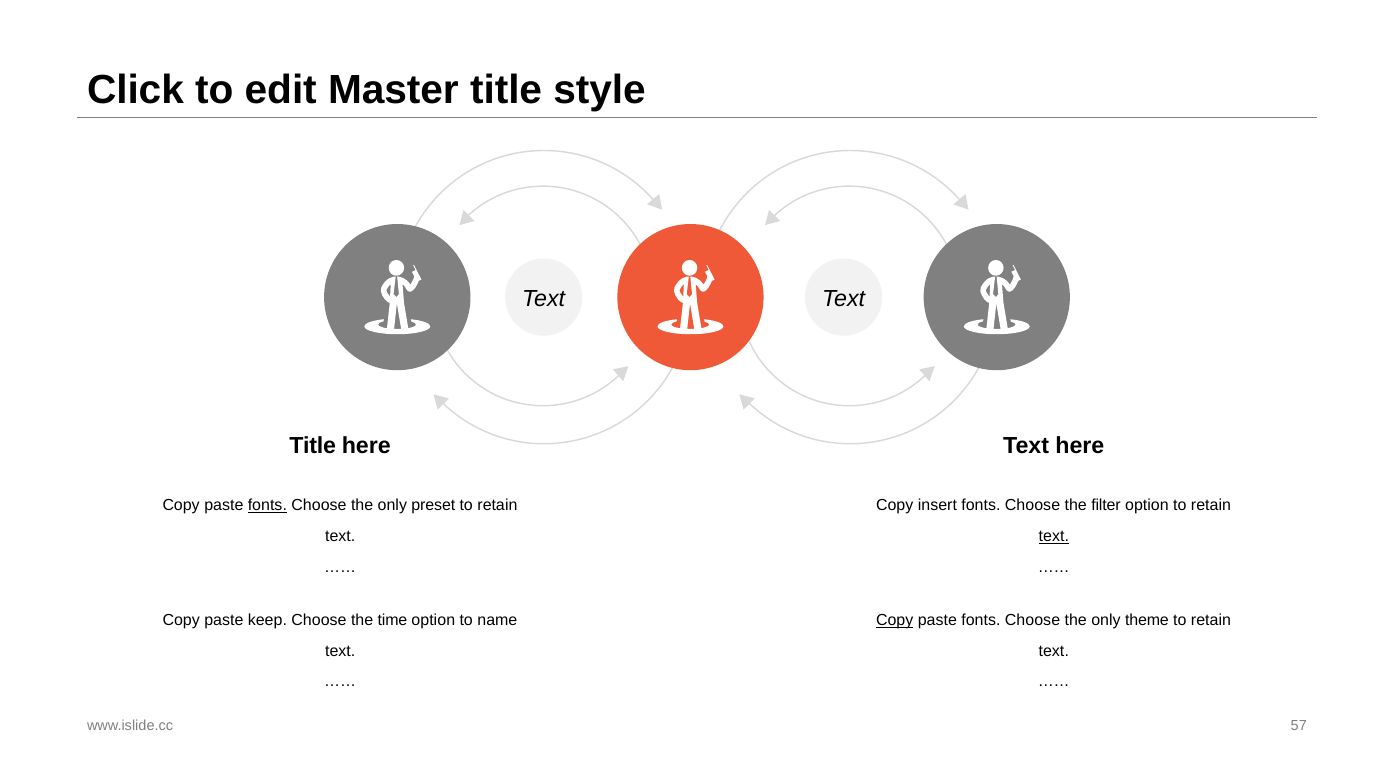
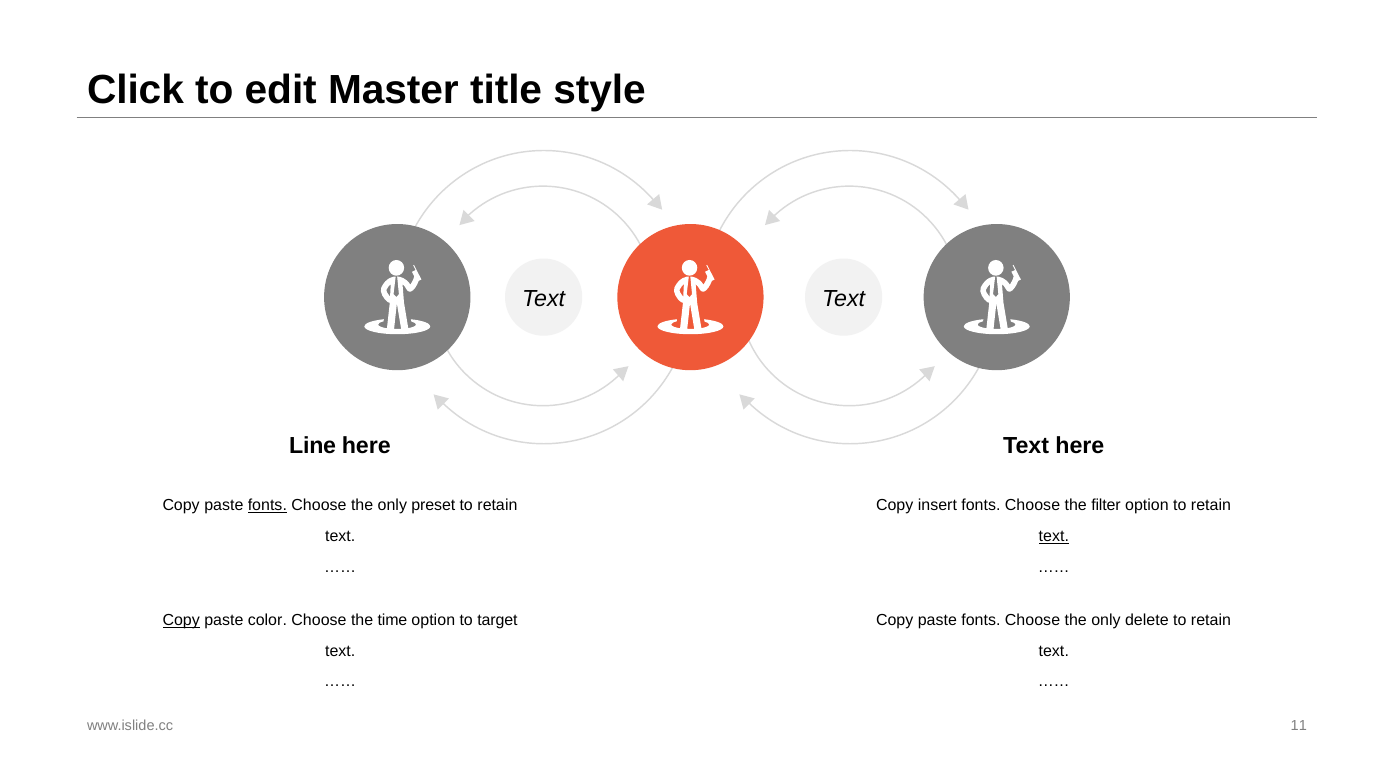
Title at (313, 446): Title -> Line
Copy at (181, 620) underline: none -> present
keep: keep -> color
name: name -> target
Copy at (895, 620) underline: present -> none
theme: theme -> delete
57: 57 -> 11
